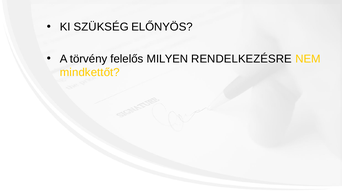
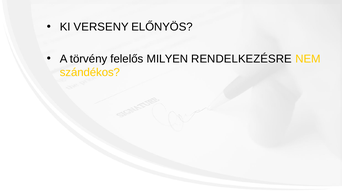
SZÜKSÉG: SZÜKSÉG -> VERSENY
mindkettőt: mindkettőt -> szándékos
